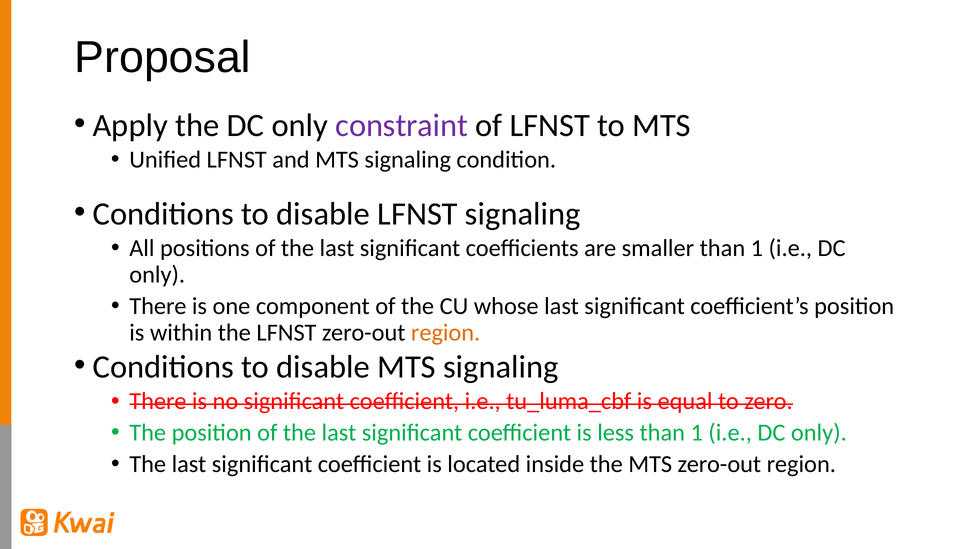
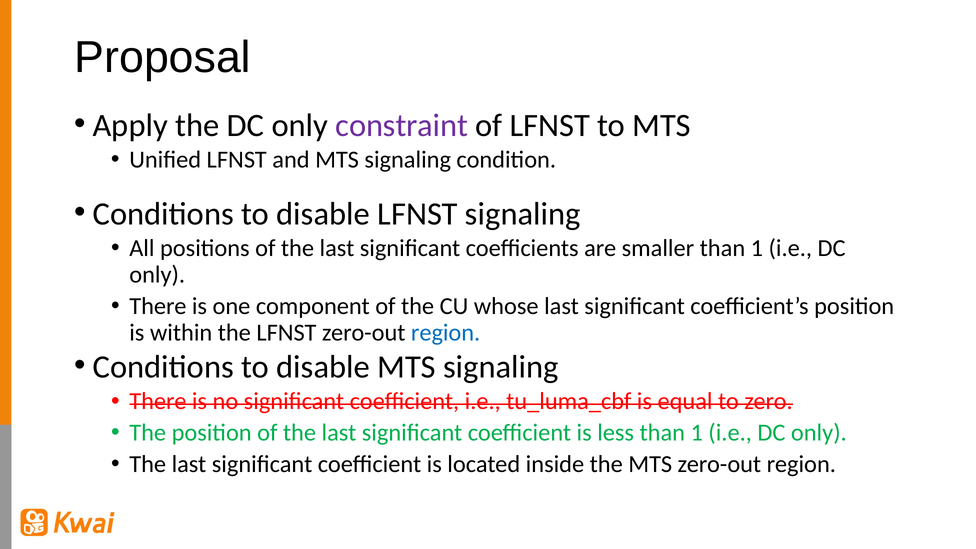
region at (446, 332) colour: orange -> blue
